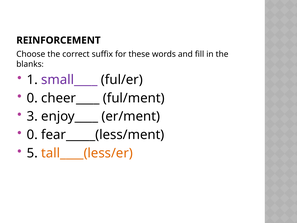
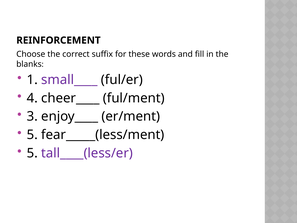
0 at (32, 98): 0 -> 4
0 at (32, 135): 0 -> 5
tall____(less/er colour: orange -> purple
